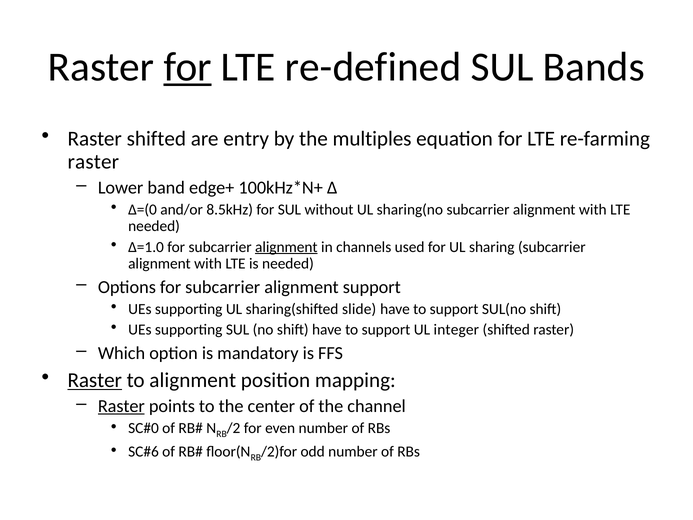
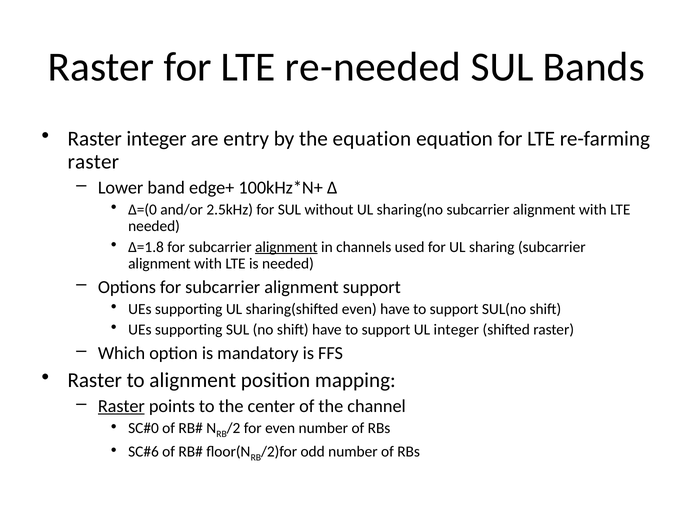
for at (188, 67) underline: present -> none
re-defined: re-defined -> re-needed
Raster shifted: shifted -> integer
the multiples: multiples -> equation
8.5kHz: 8.5kHz -> 2.5kHz
Δ=1.0: Δ=1.0 -> Δ=1.8
sharing(shifted slide: slide -> even
Raster at (95, 380) underline: present -> none
